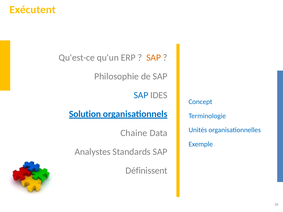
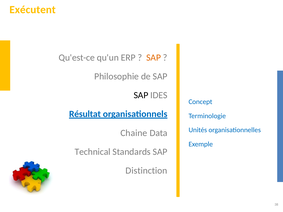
SAP at (141, 95) colour: blue -> black
Solution: Solution -> Résultat
Analystes: Analystes -> Technical
Définissent: Définissent -> Distinction
